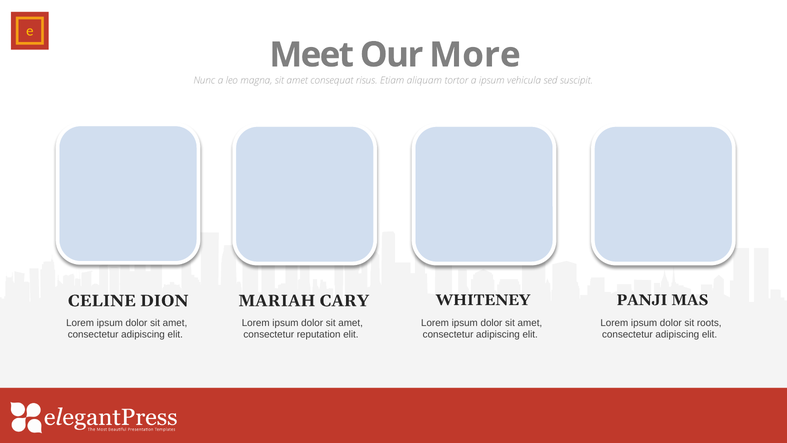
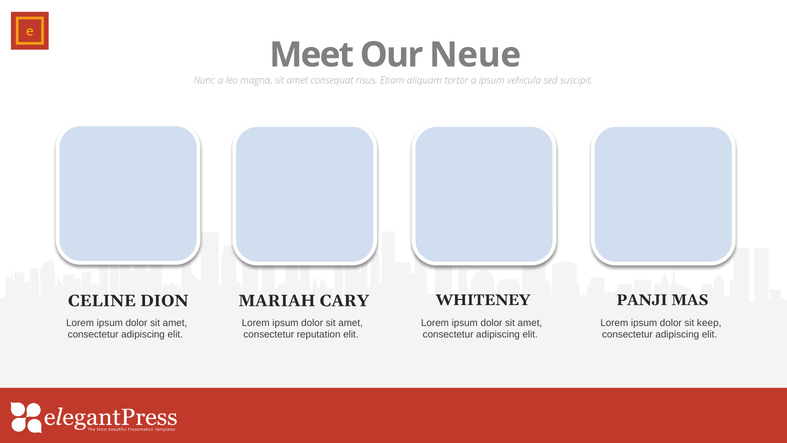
More: More -> Neue
roots: roots -> keep
